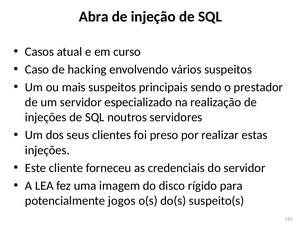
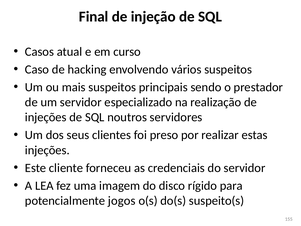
Abra: Abra -> Final
